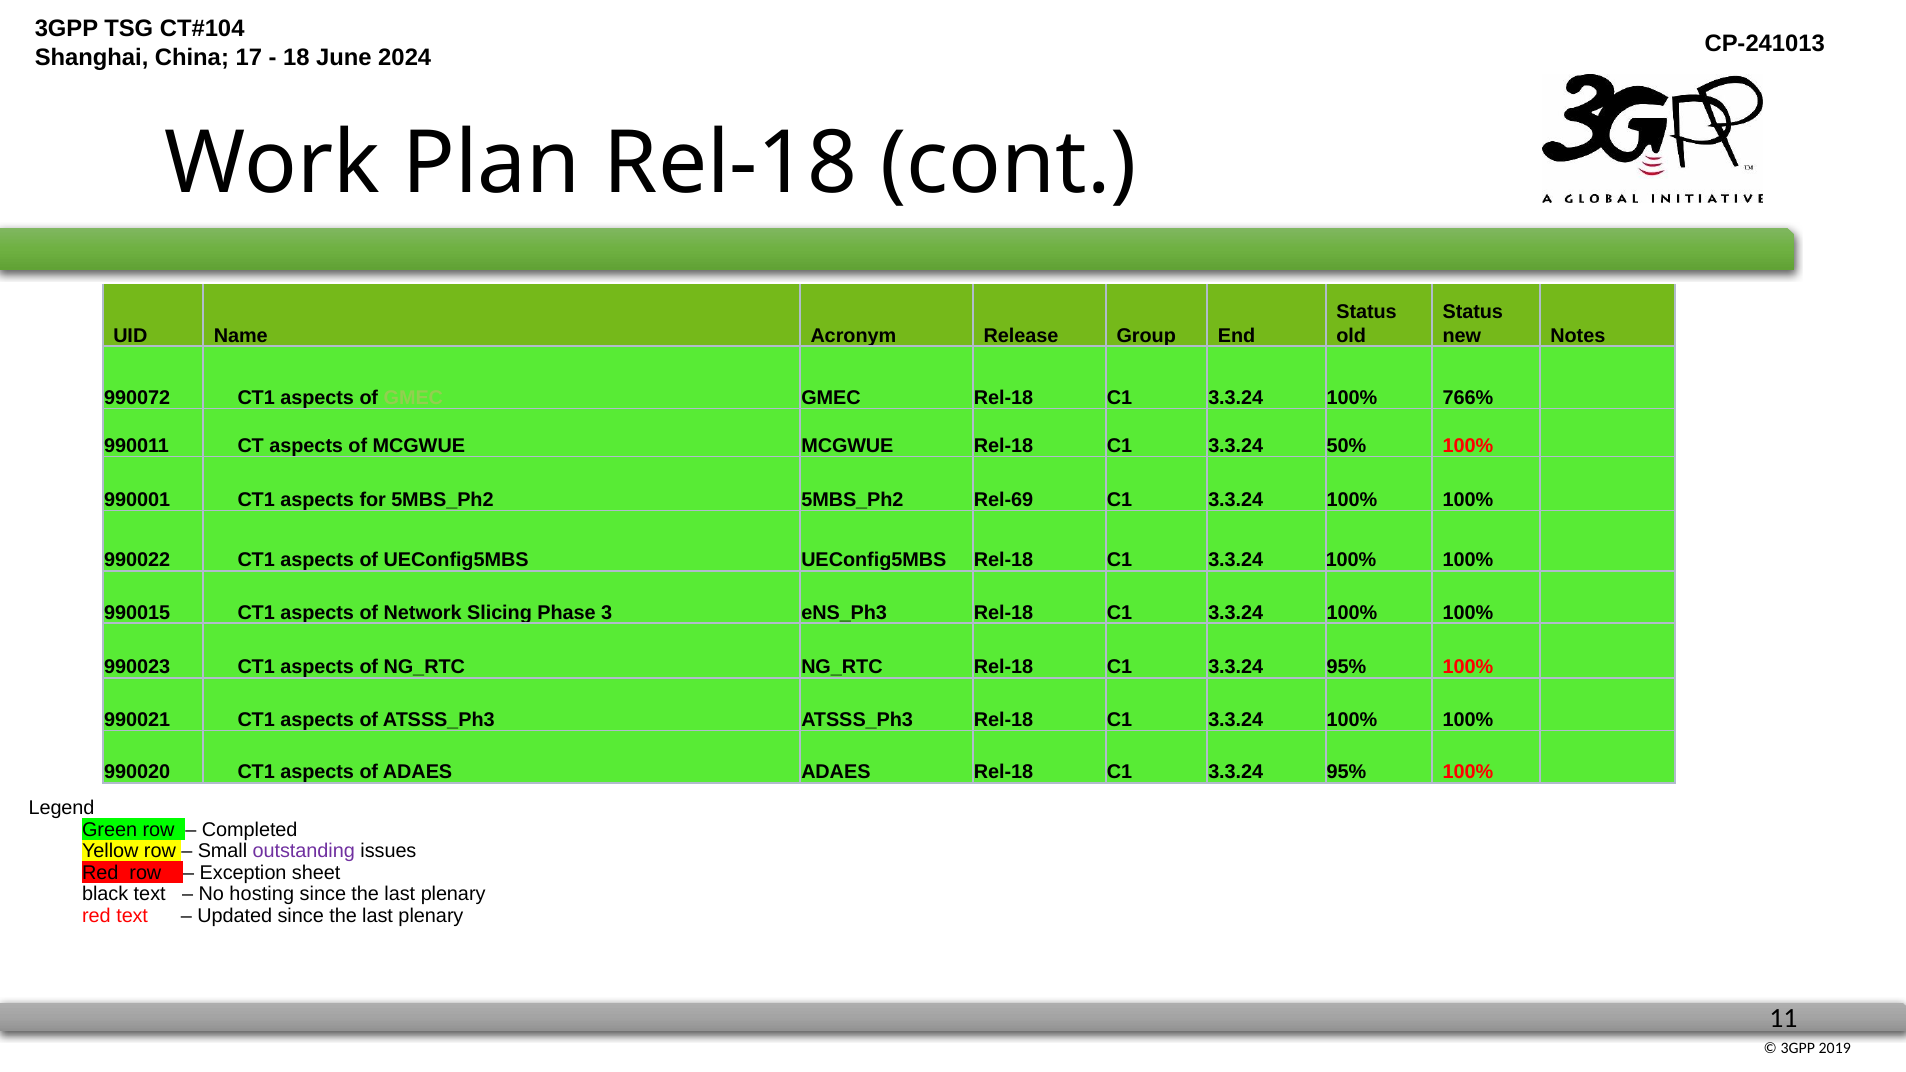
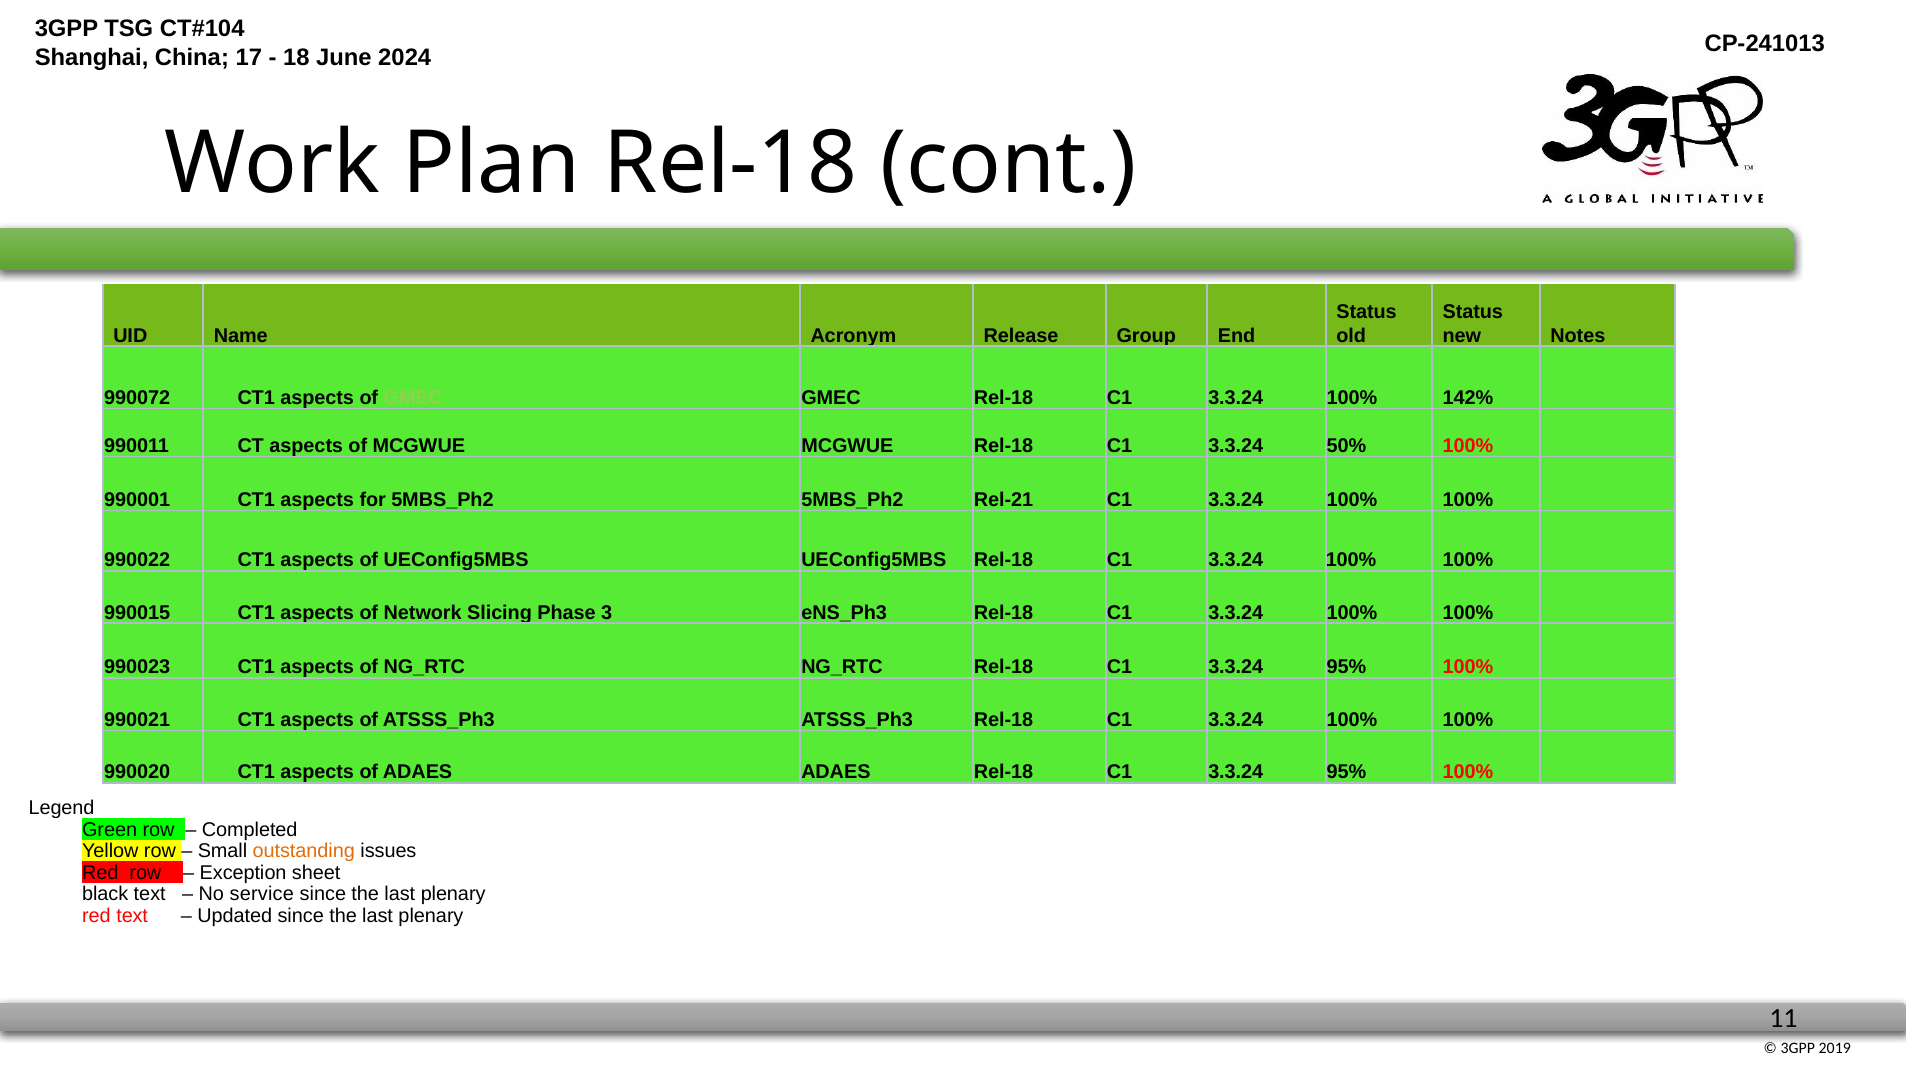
766%: 766% -> 142%
Rel-69: Rel-69 -> Rel-21
outstanding colour: purple -> orange
hosting: hosting -> service
